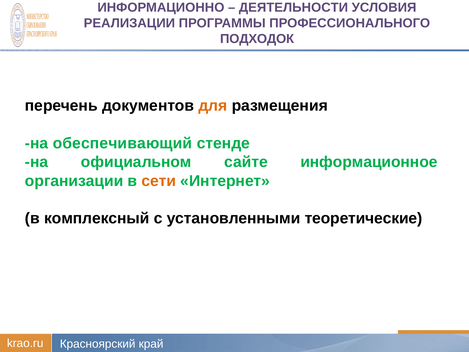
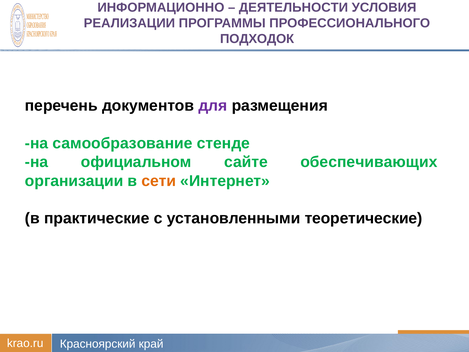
для colour: orange -> purple
обеспечивающий: обеспечивающий -> самообразование
информационное: информационное -> обеспечивающих
комплексный: комплексный -> практические
